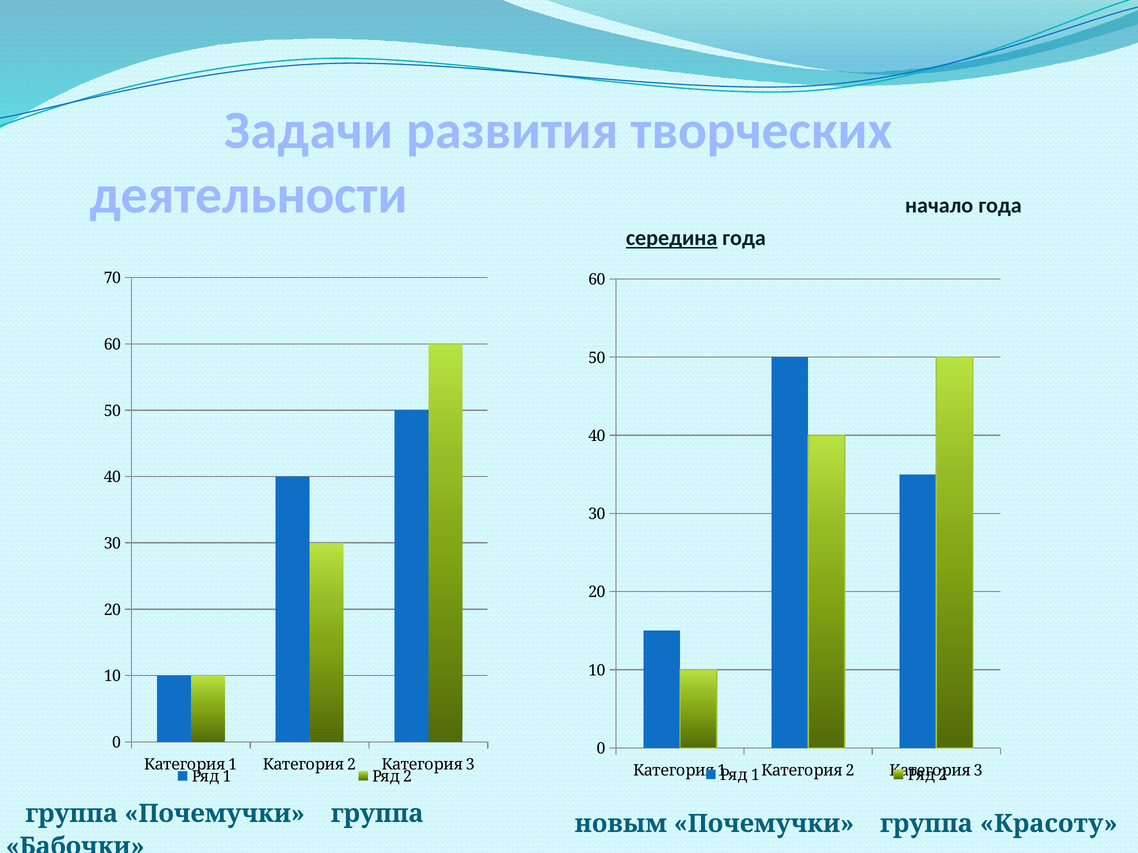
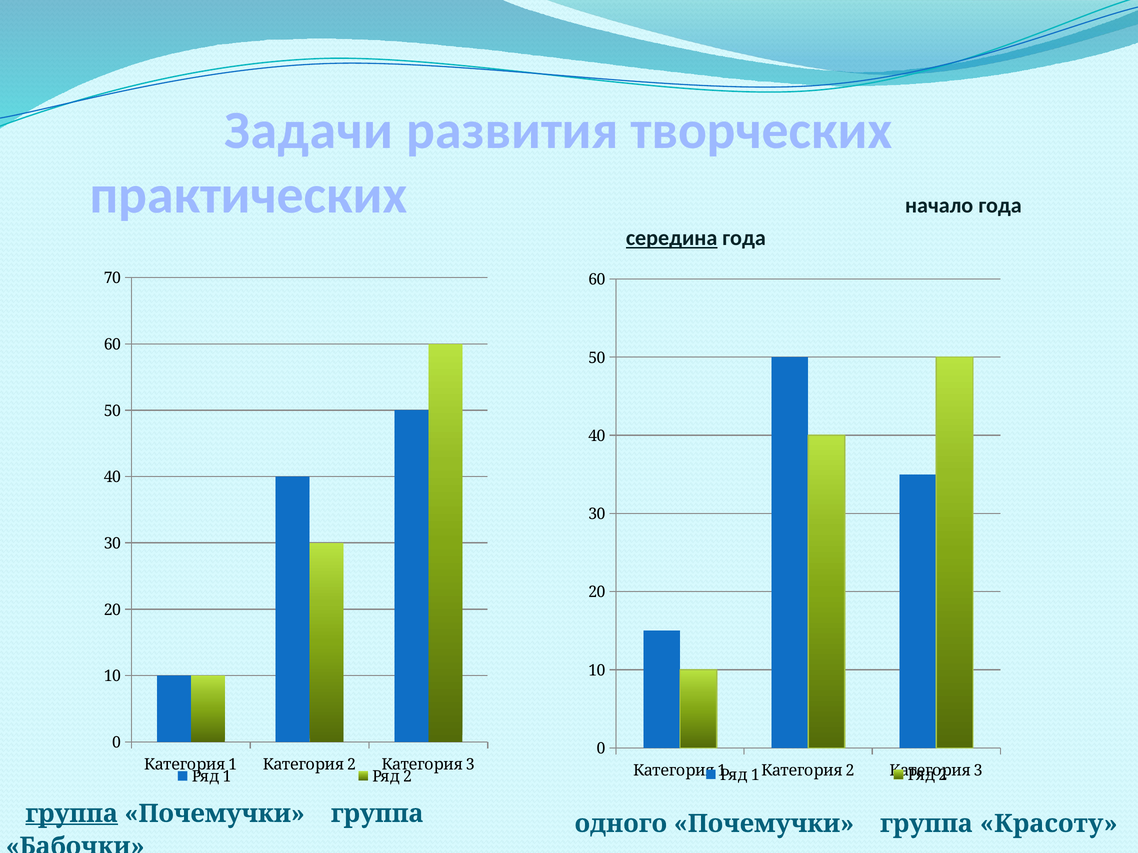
деятельности: деятельности -> практических
группа at (72, 814) underline: none -> present
новым: новым -> одного
